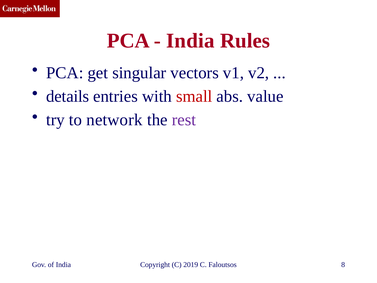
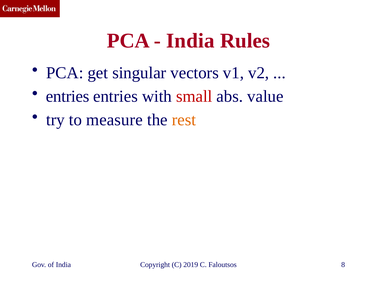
details at (68, 96): details -> entries
network: network -> measure
rest colour: purple -> orange
